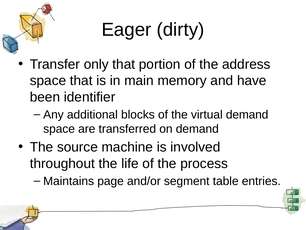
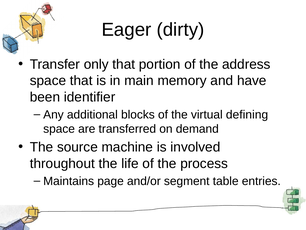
virtual demand: demand -> defining
